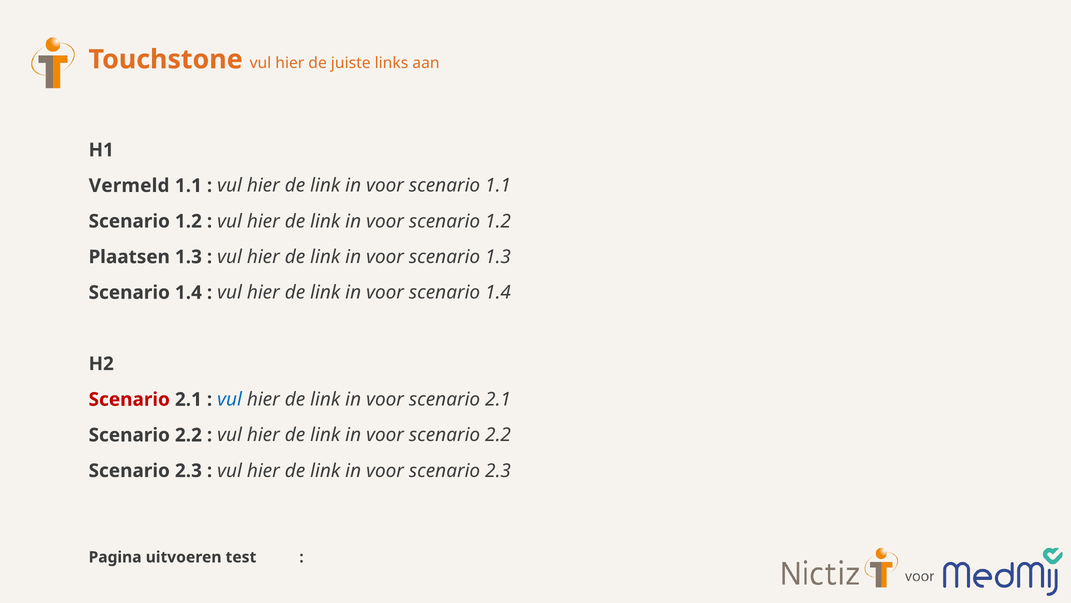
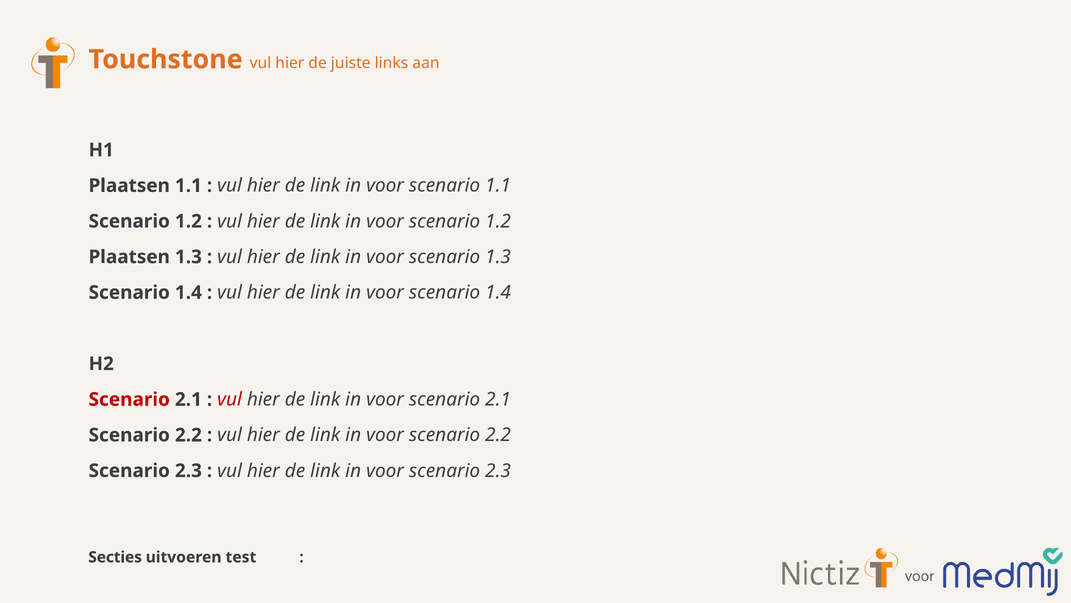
Vermeld at (129, 186): Vermeld -> Plaatsen
vul at (230, 399) colour: blue -> red
Pagina: Pagina -> Secties
